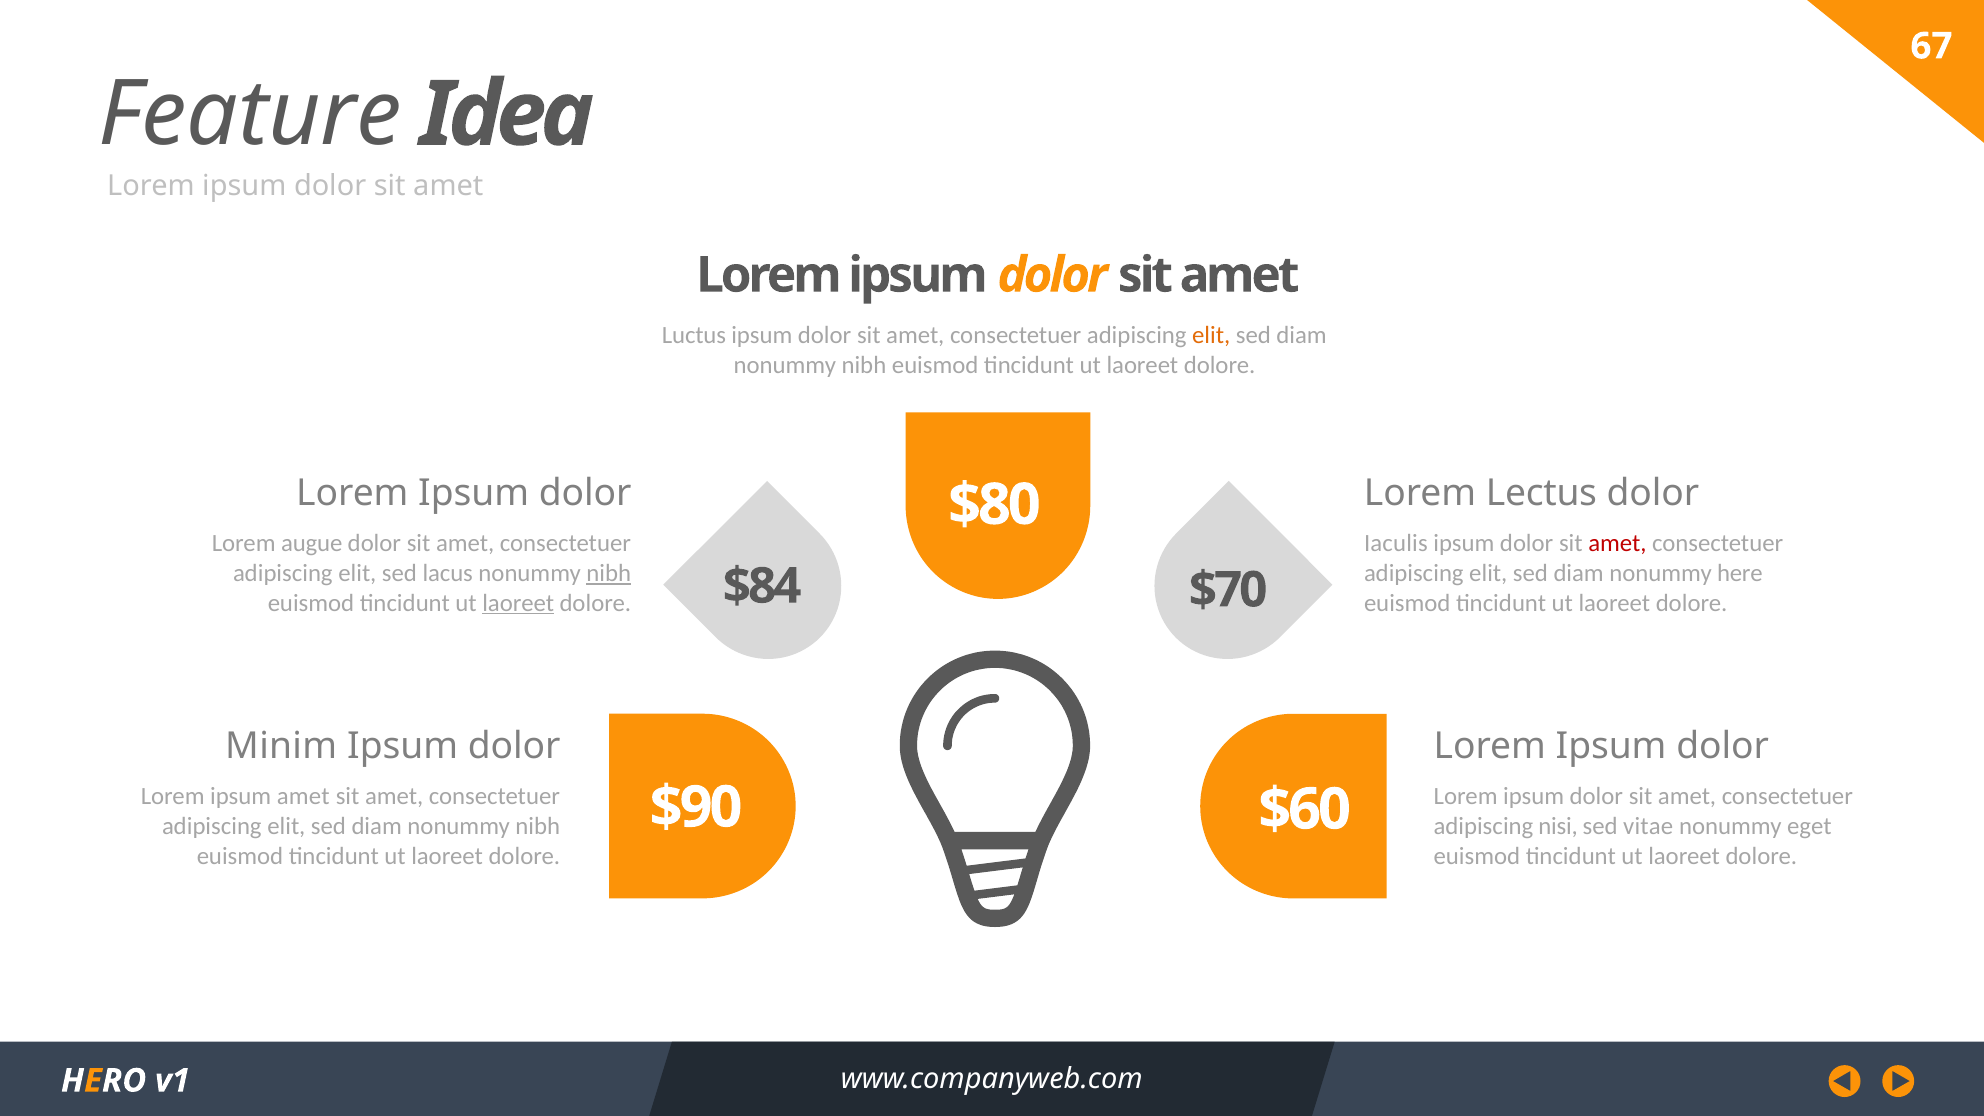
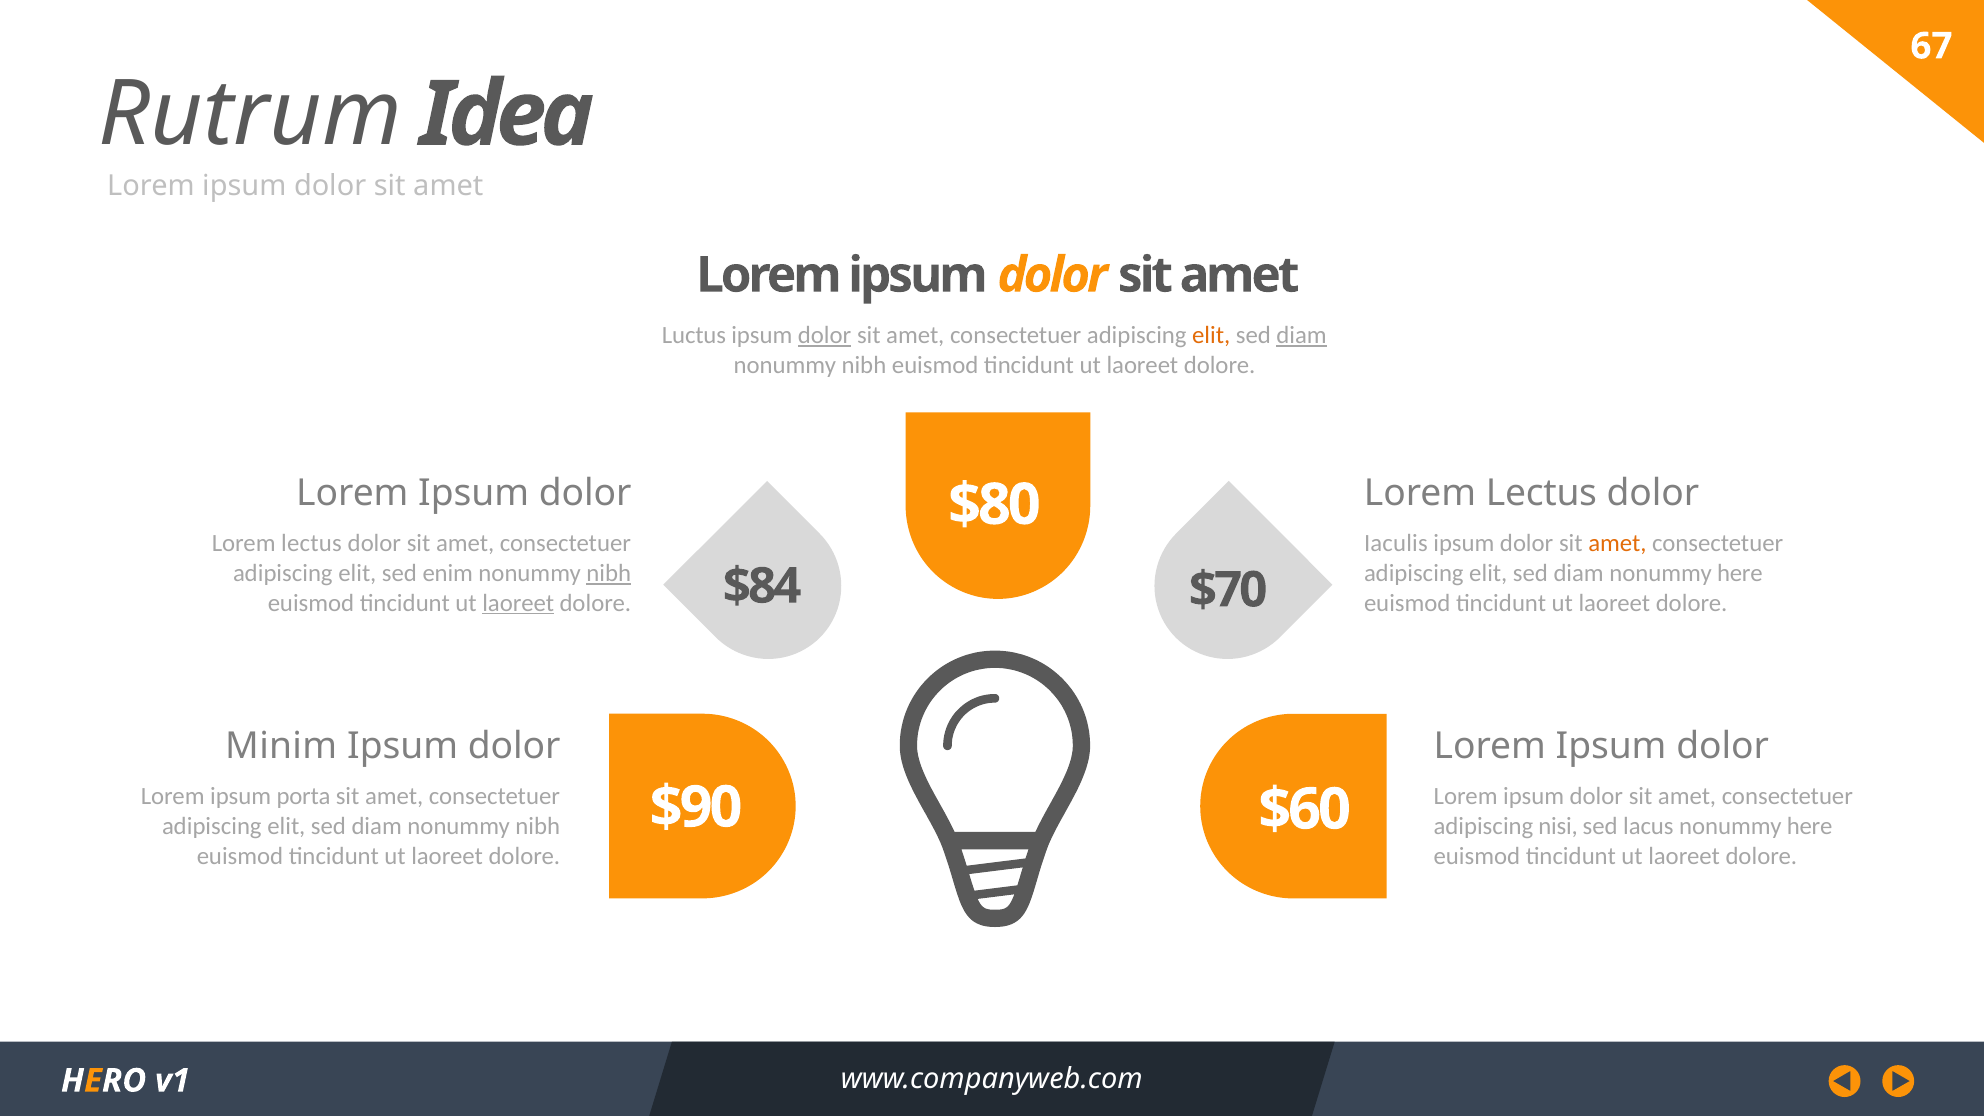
Feature: Feature -> Rutrum
dolor at (825, 335) underline: none -> present
diam at (1302, 335) underline: none -> present
augue at (312, 543): augue -> lectus
amet at (1617, 543) colour: red -> orange
lacus: lacus -> enim
ipsum amet: amet -> porta
vitae: vitae -> lacus
eget at (1809, 826): eget -> here
